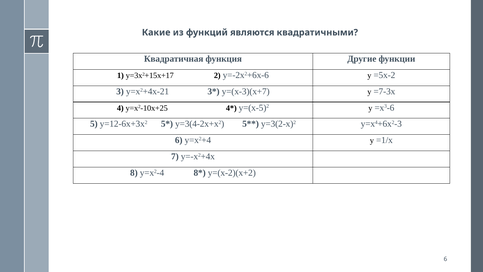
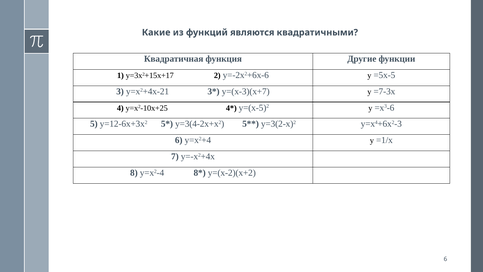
=5х-2: =5х-2 -> =5х-5
